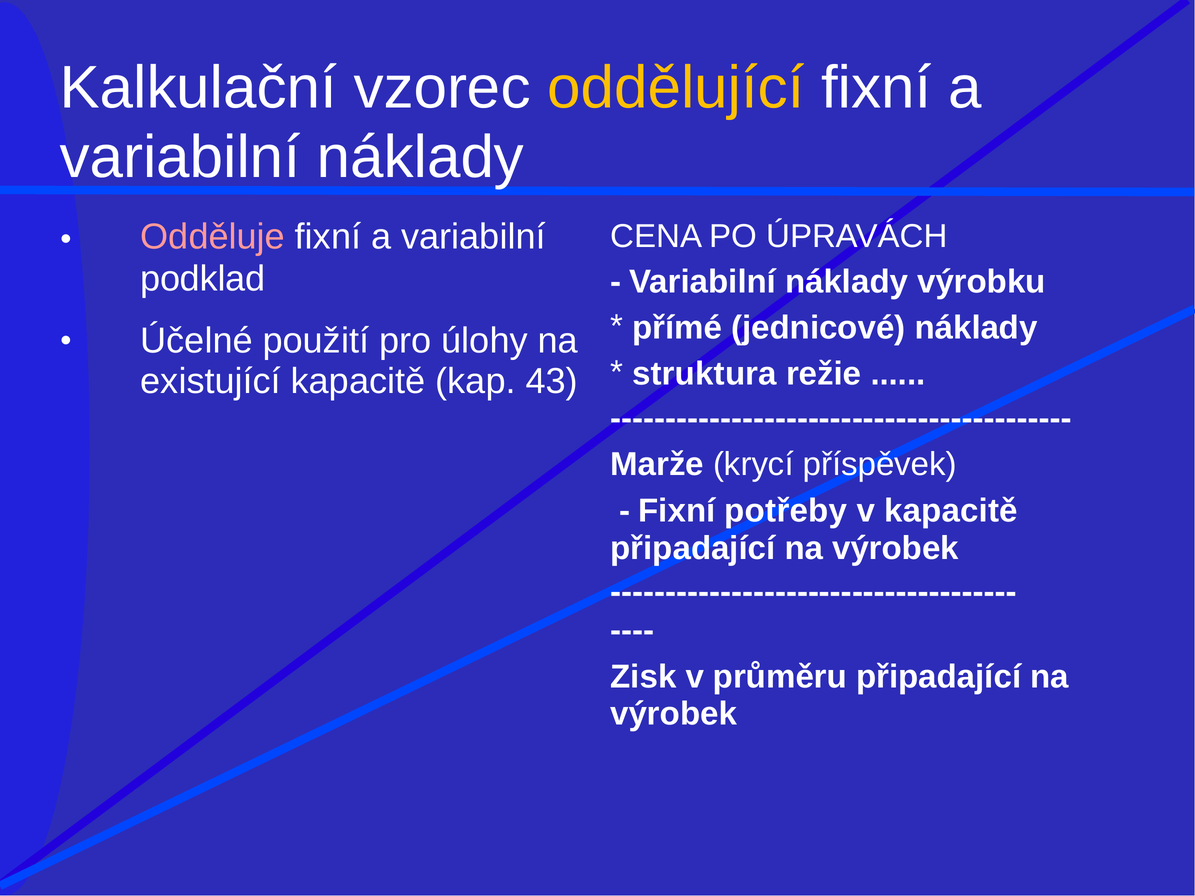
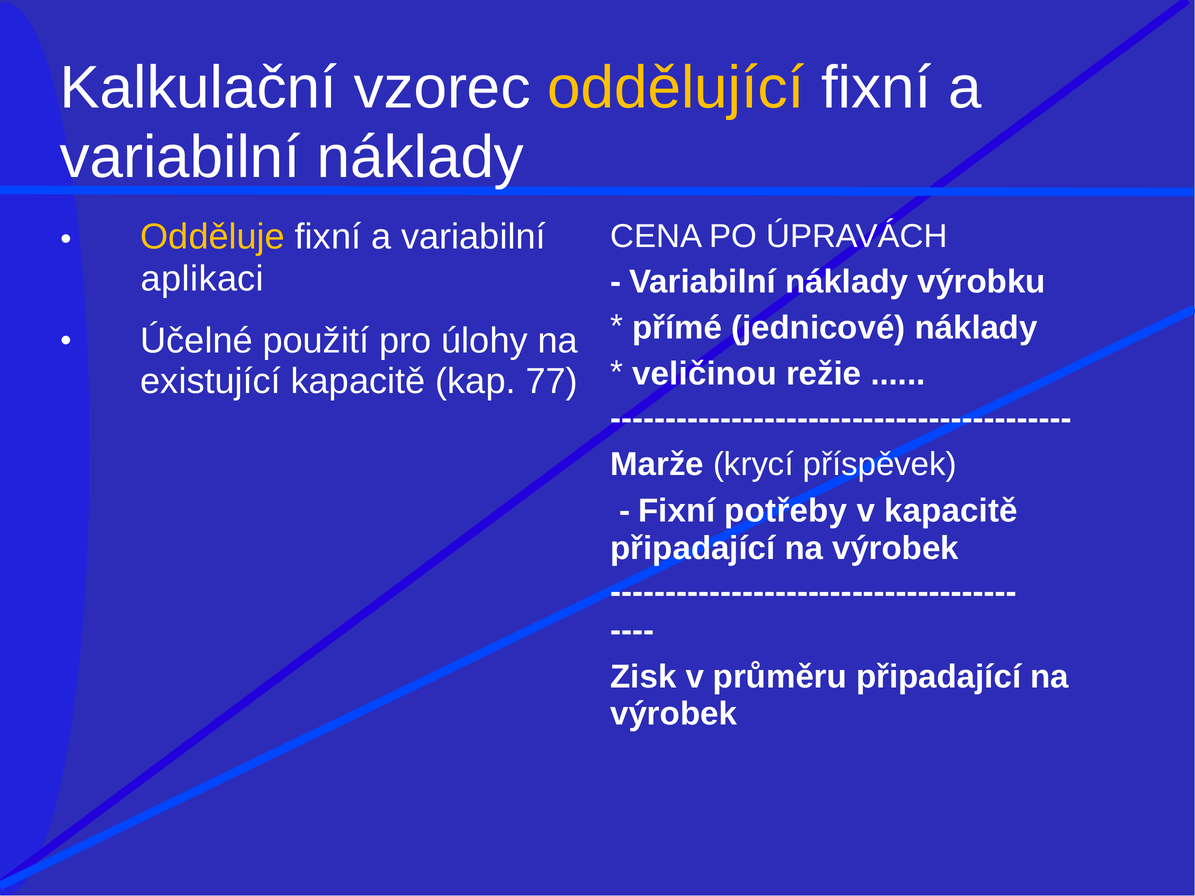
Odděluje colour: pink -> yellow
podklad: podklad -> aplikaci
struktura: struktura -> veličinou
43: 43 -> 77
